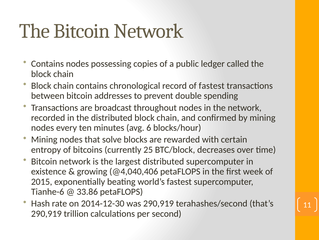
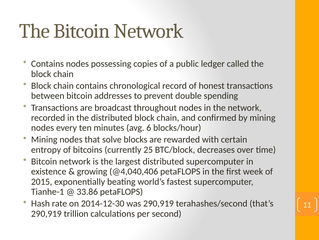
of fastest: fastest -> honest
Tianhe-6: Tianhe-6 -> Tianhe-1
